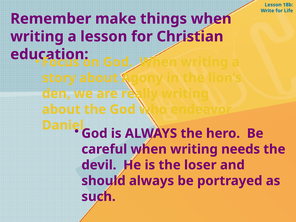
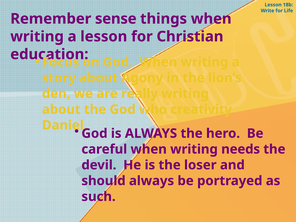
make: make -> sense
endeavor: endeavor -> creativity
